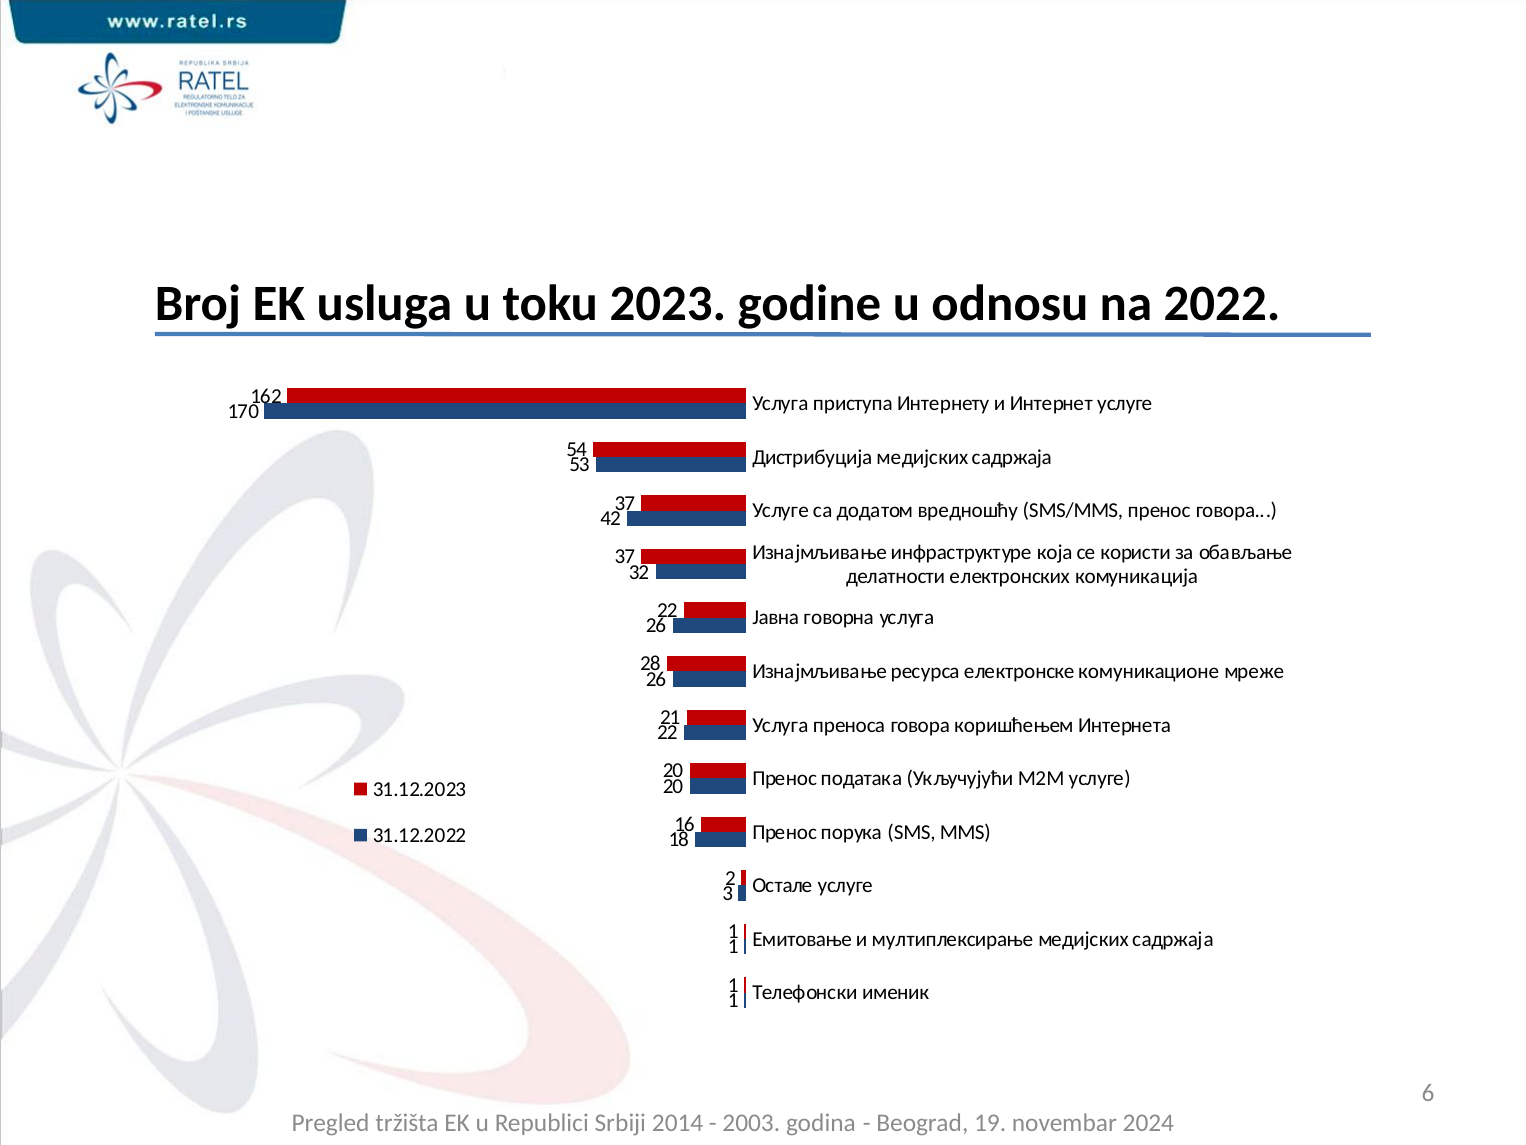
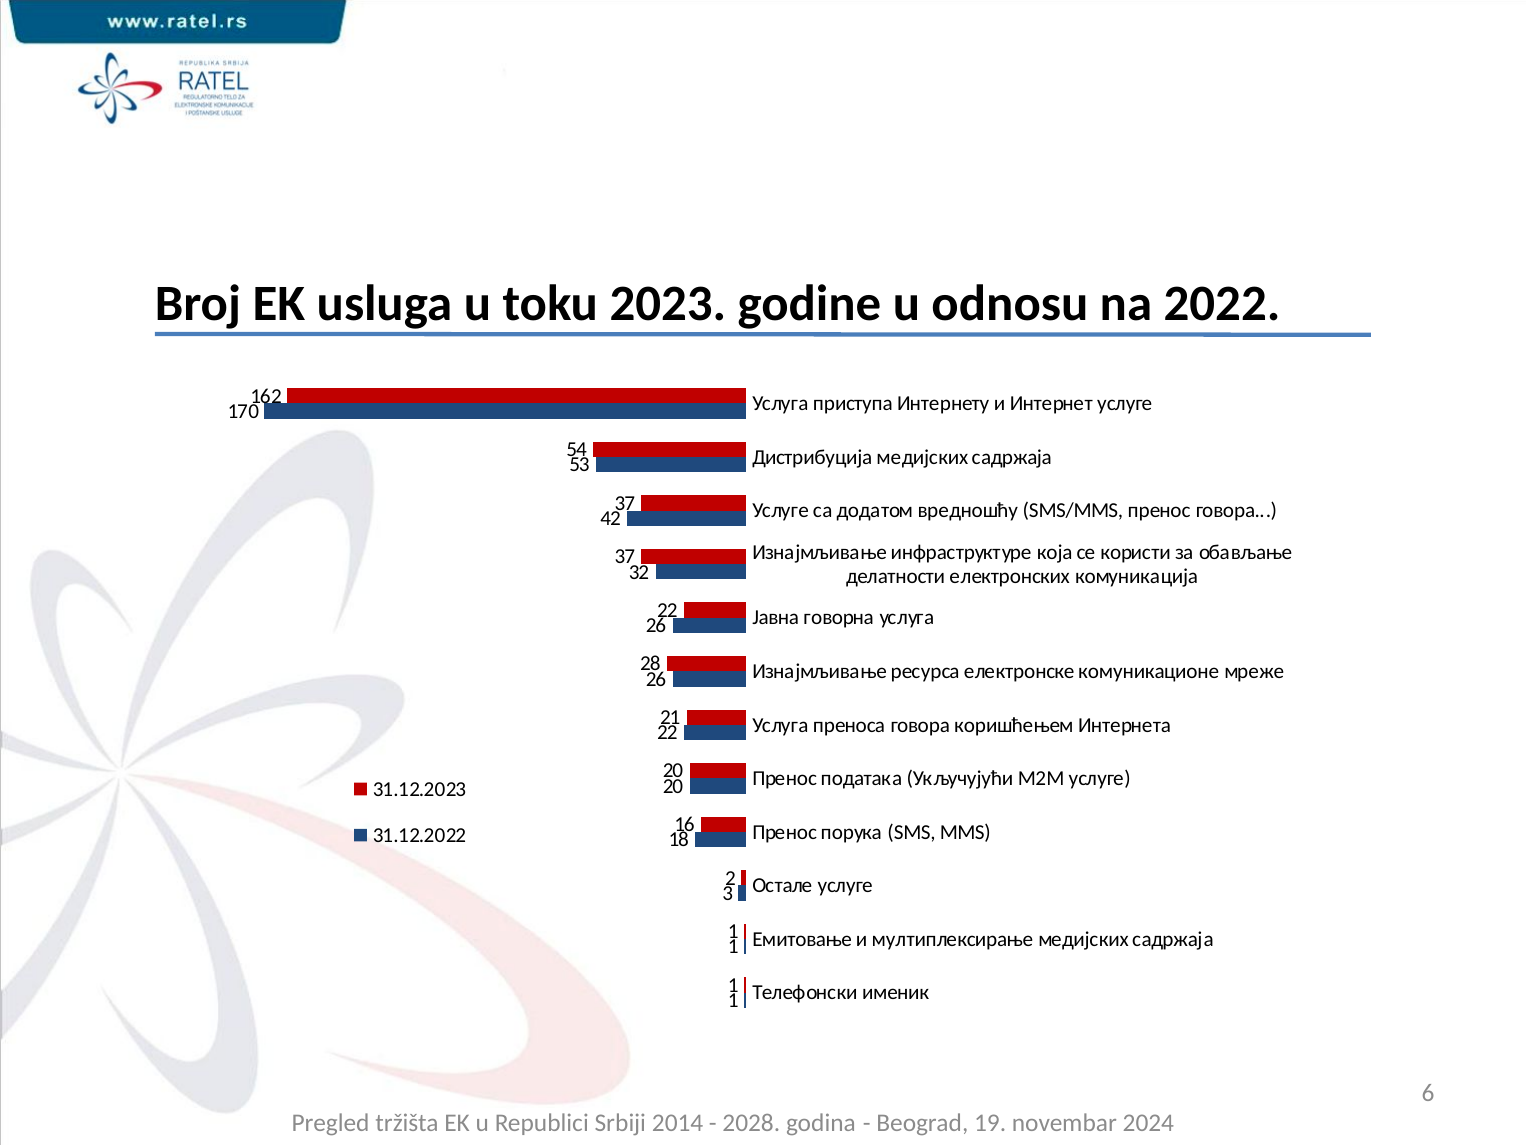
2003: 2003 -> 2028
